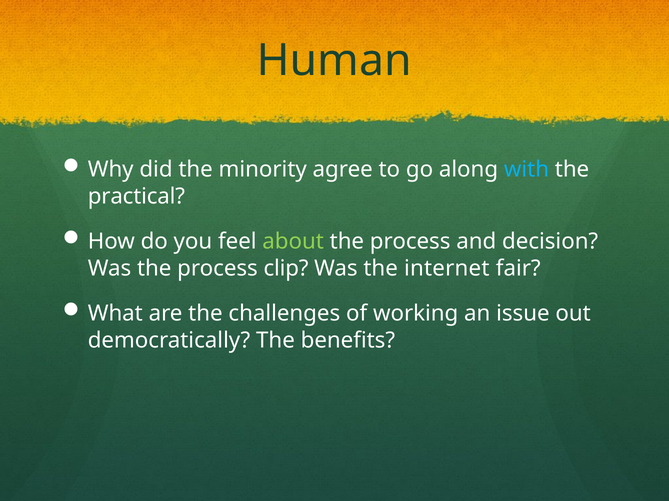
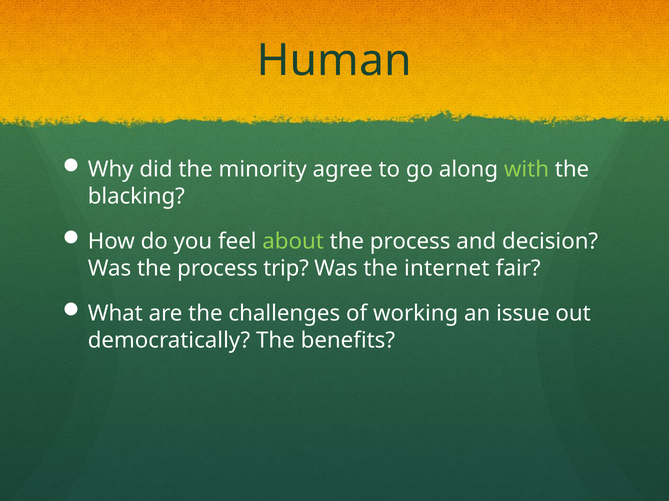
with colour: light blue -> light green
practical: practical -> blacking
clip: clip -> trip
